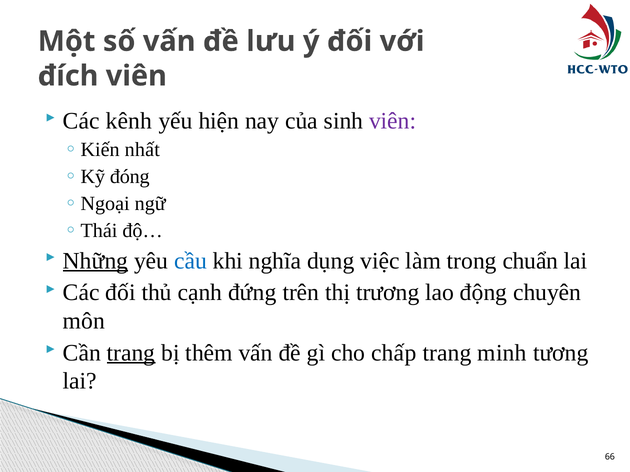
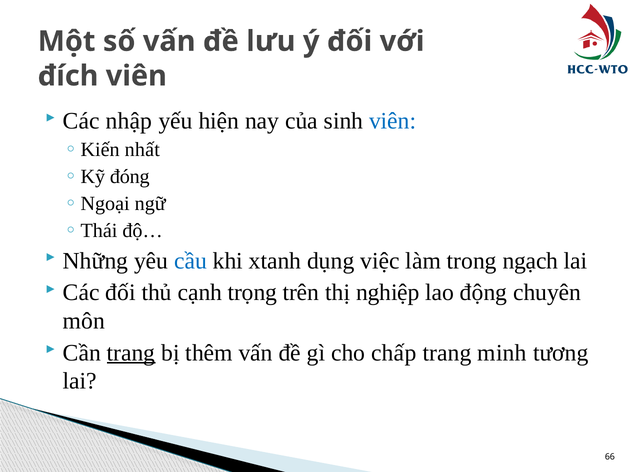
kênh: kênh -> nhập
viên at (393, 121) colour: purple -> blue
Những underline: present -> none
nghĩa: nghĩa -> xtanh
chuẩn: chuẩn -> ngạch
đứng: đứng -> trọng
trương: trương -> nghiệp
